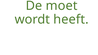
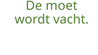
heeft: heeft -> vacht
